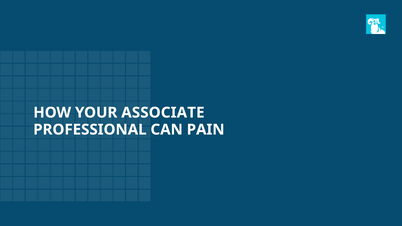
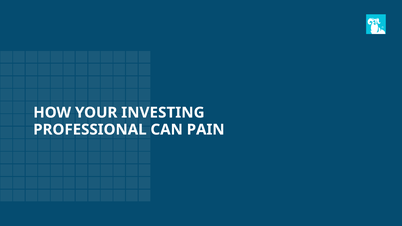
ASSOCIATE: ASSOCIATE -> INVESTING
